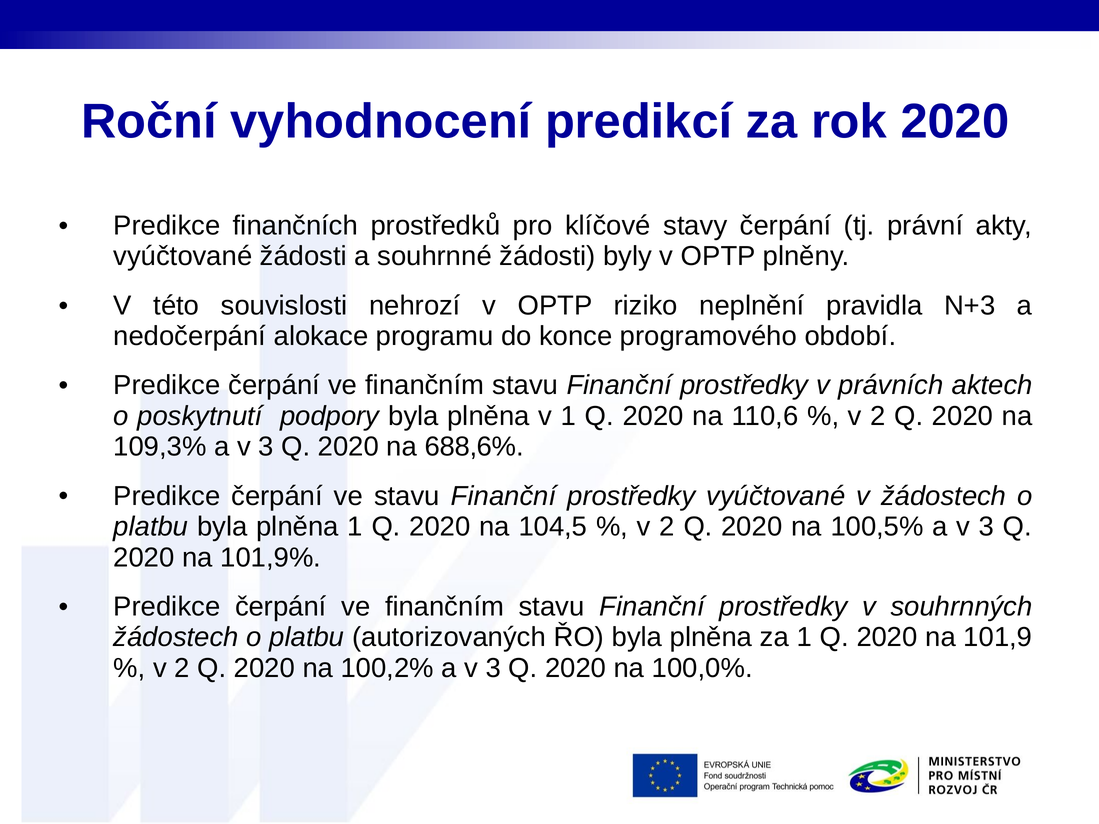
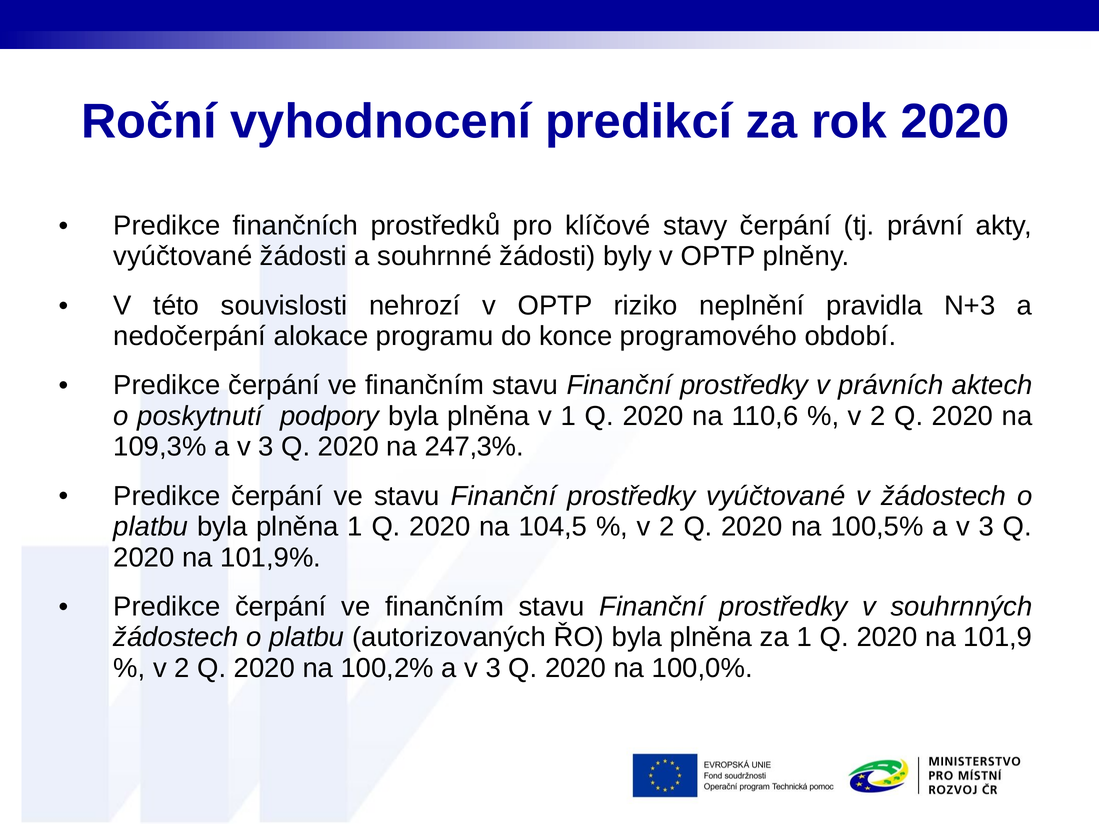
688,6%: 688,6% -> 247,3%
